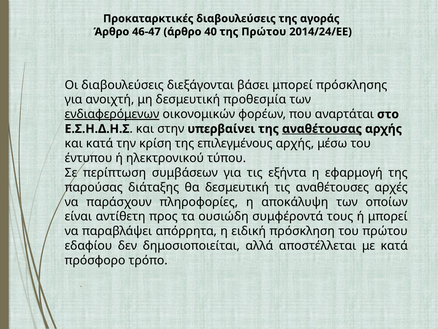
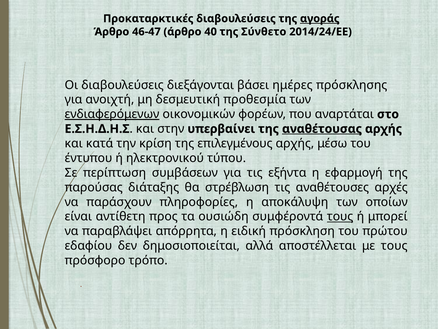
αγοράς underline: none -> present
της Πρώτου: Πρώτου -> Σύνθετο
βάσει μπορεί: μπορεί -> ημέρες
θα δεσμευτική: δεσμευτική -> στρέβλωση
τους at (340, 216) underline: none -> present
με κατά: κατά -> τους
